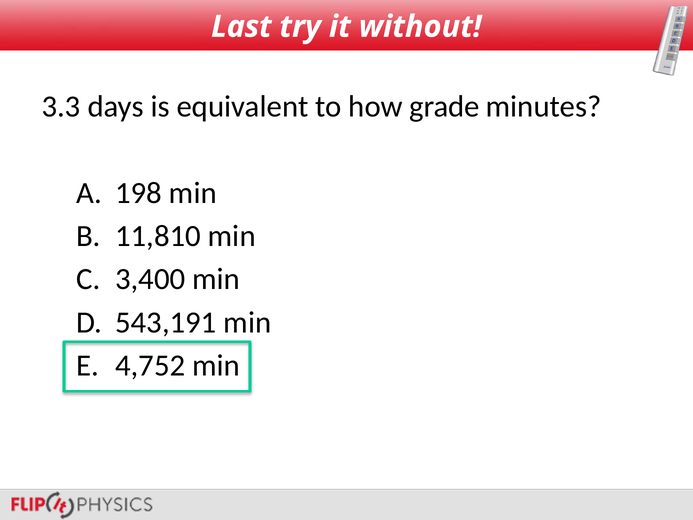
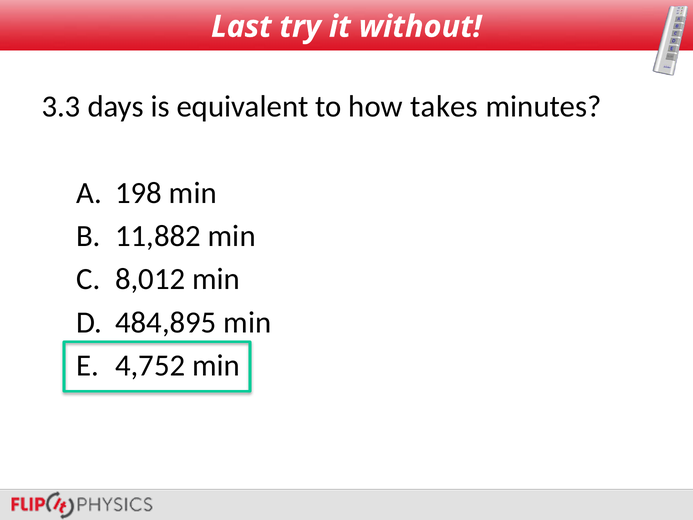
grade: grade -> takes
11,810: 11,810 -> 11,882
3,400: 3,400 -> 8,012
543,191: 543,191 -> 484,895
